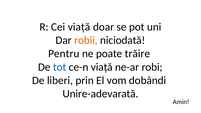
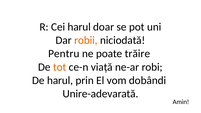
Cei viață: viață -> harul
tot colour: blue -> orange
De liberi: liberi -> harul
